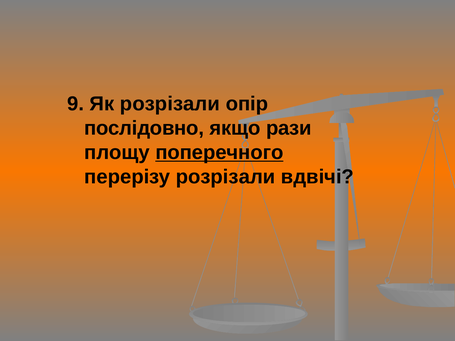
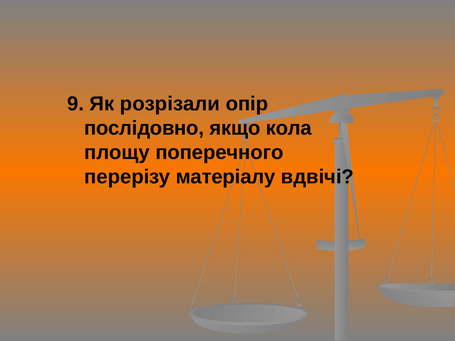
рази: рази -> кола
поперечного underline: present -> none
перерізу розрізали: розрізали -> матеріалу
